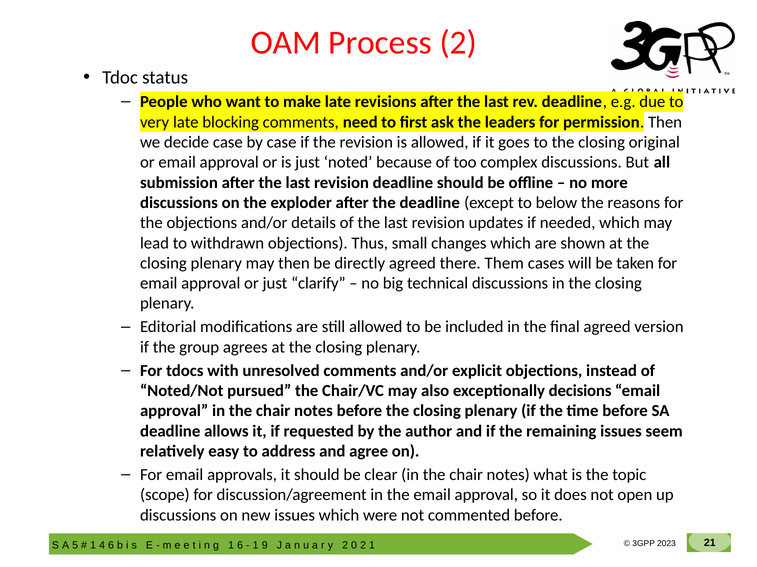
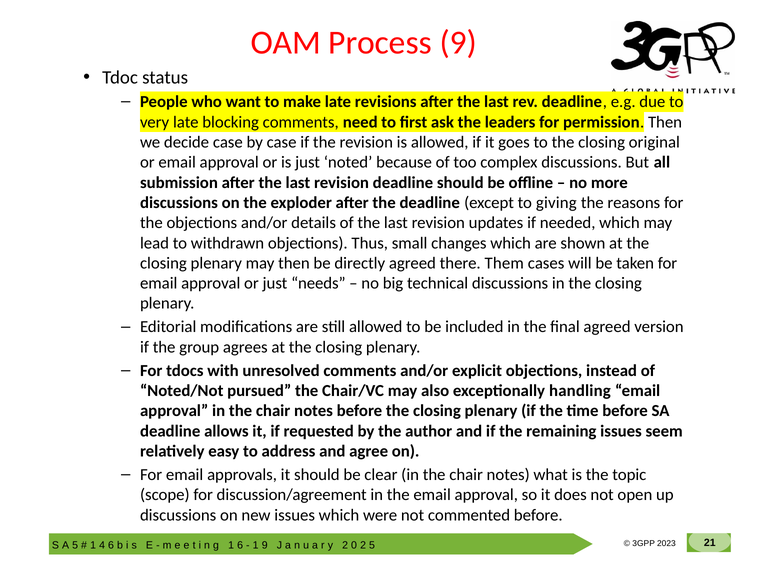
Process 2: 2 -> 9
below: below -> giving
clarify: clarify -> needs
decisions: decisions -> handling
1 at (372, 546): 1 -> 5
